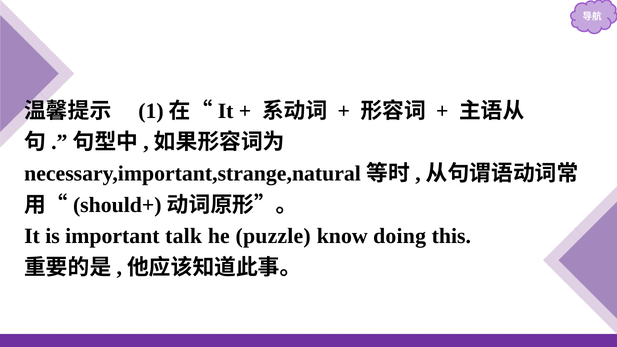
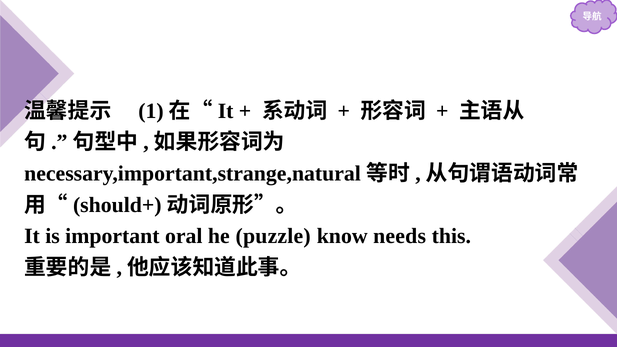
talk: talk -> oral
doing: doing -> needs
